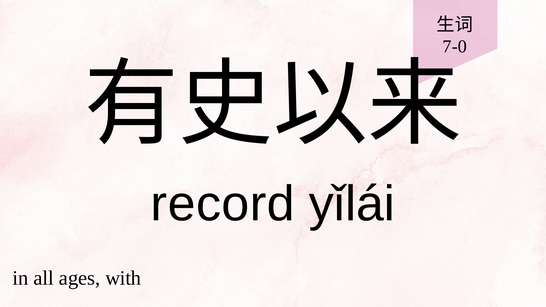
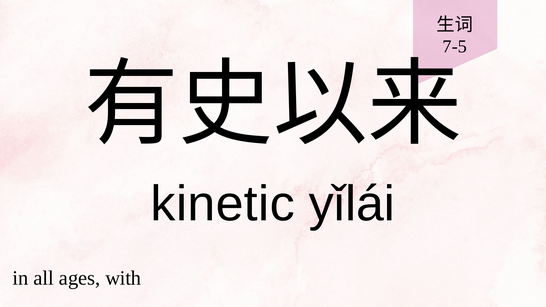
7-0: 7-0 -> 7-5
record: record -> kinetic
